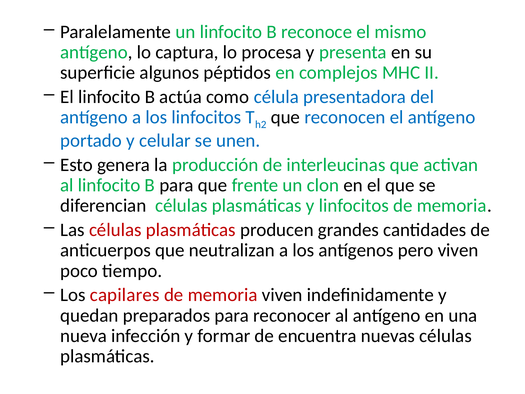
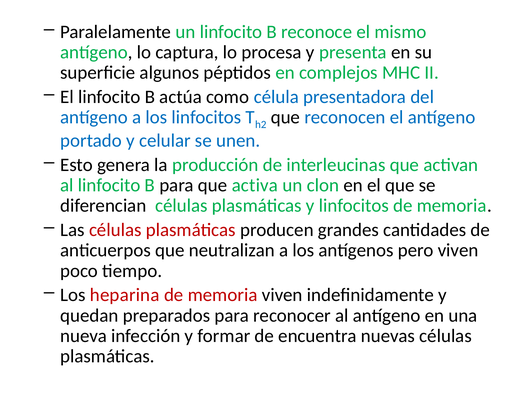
frente: frente -> activa
capilares: capilares -> heparina
